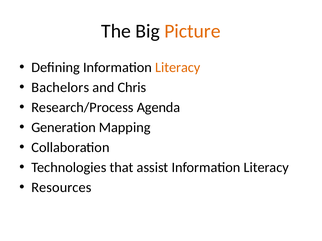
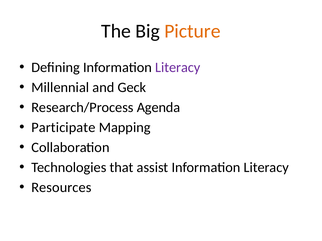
Literacy at (178, 68) colour: orange -> purple
Bachelors: Bachelors -> Millennial
Chris: Chris -> Geck
Generation: Generation -> Participate
